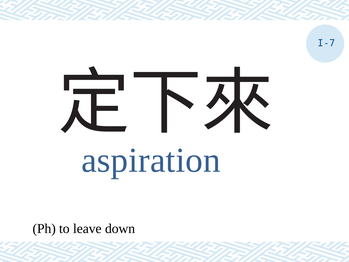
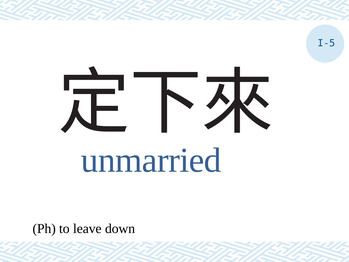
I-7: I-7 -> I-5
aspiration: aspiration -> unmarried
